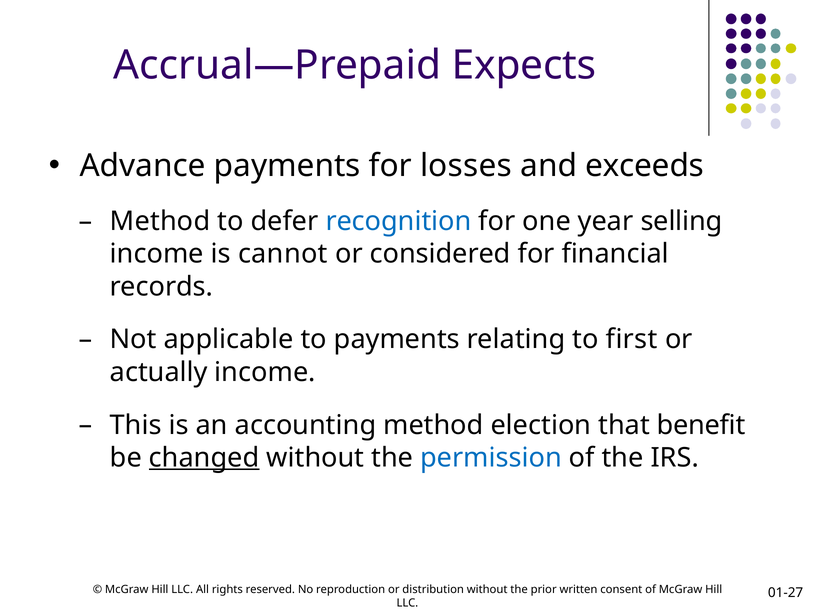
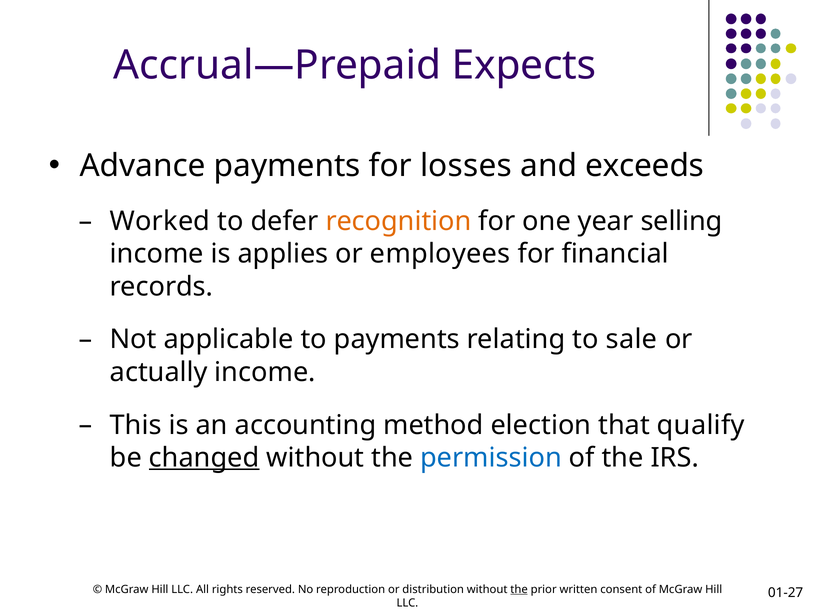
Method at (160, 221): Method -> Worked
recognition colour: blue -> orange
cannot: cannot -> applies
considered: considered -> employees
first: first -> sale
benefit: benefit -> qualify
the at (519, 589) underline: none -> present
